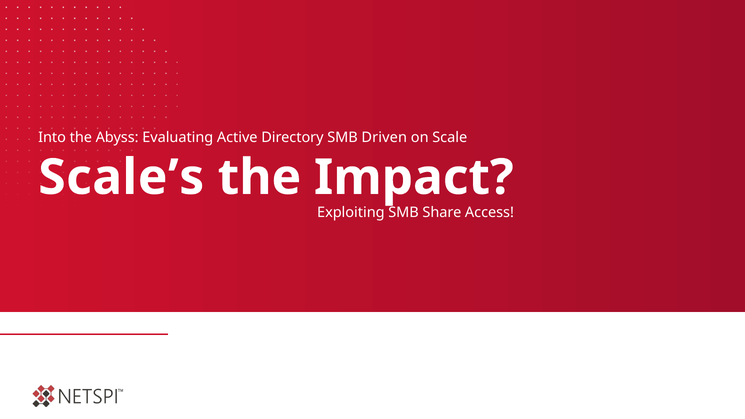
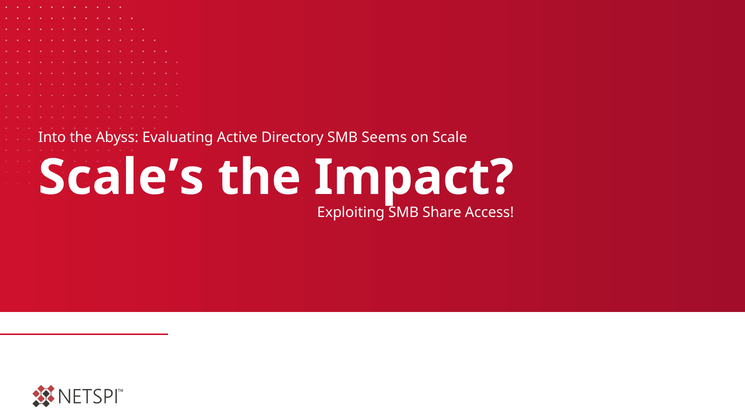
Driven: Driven -> Seems
